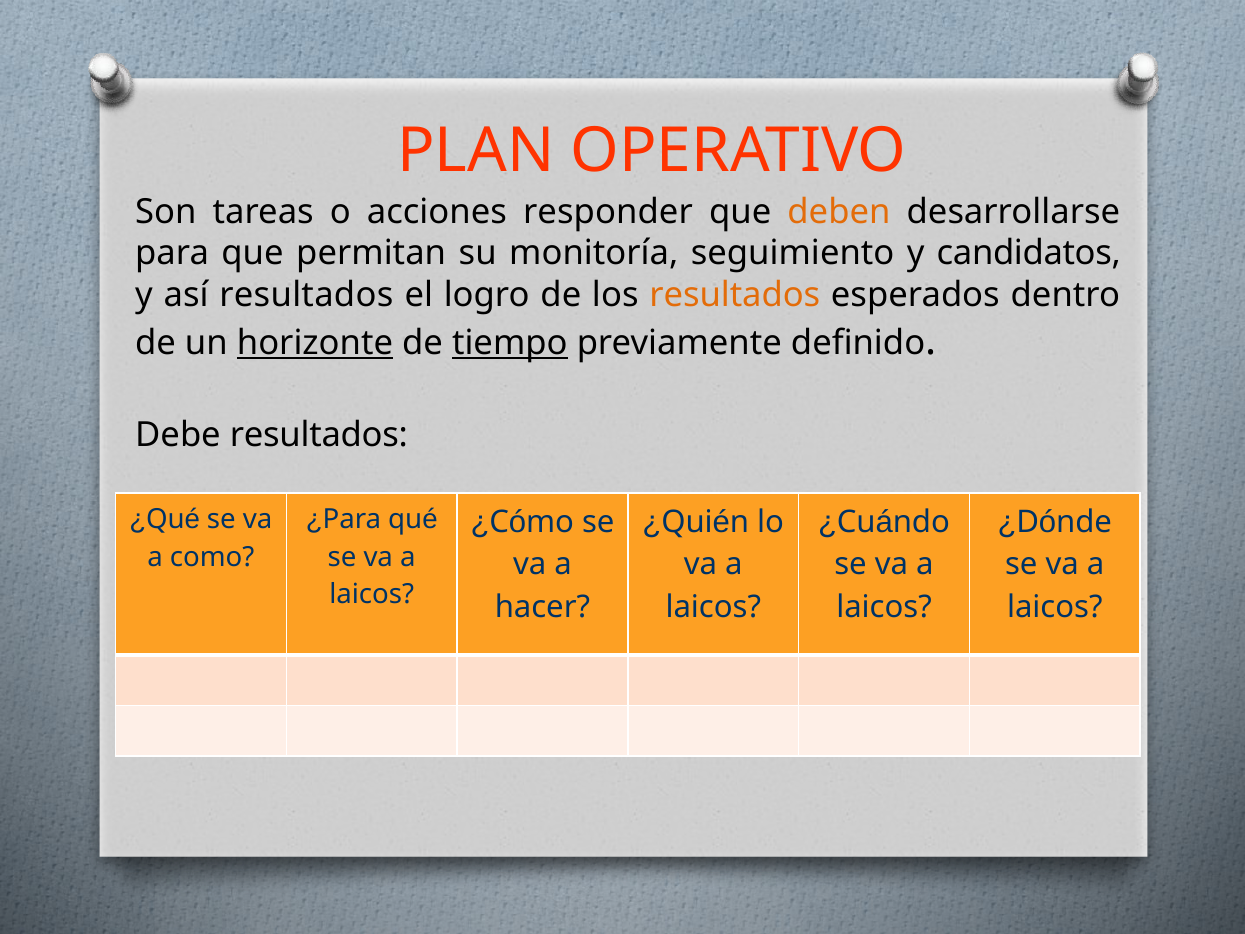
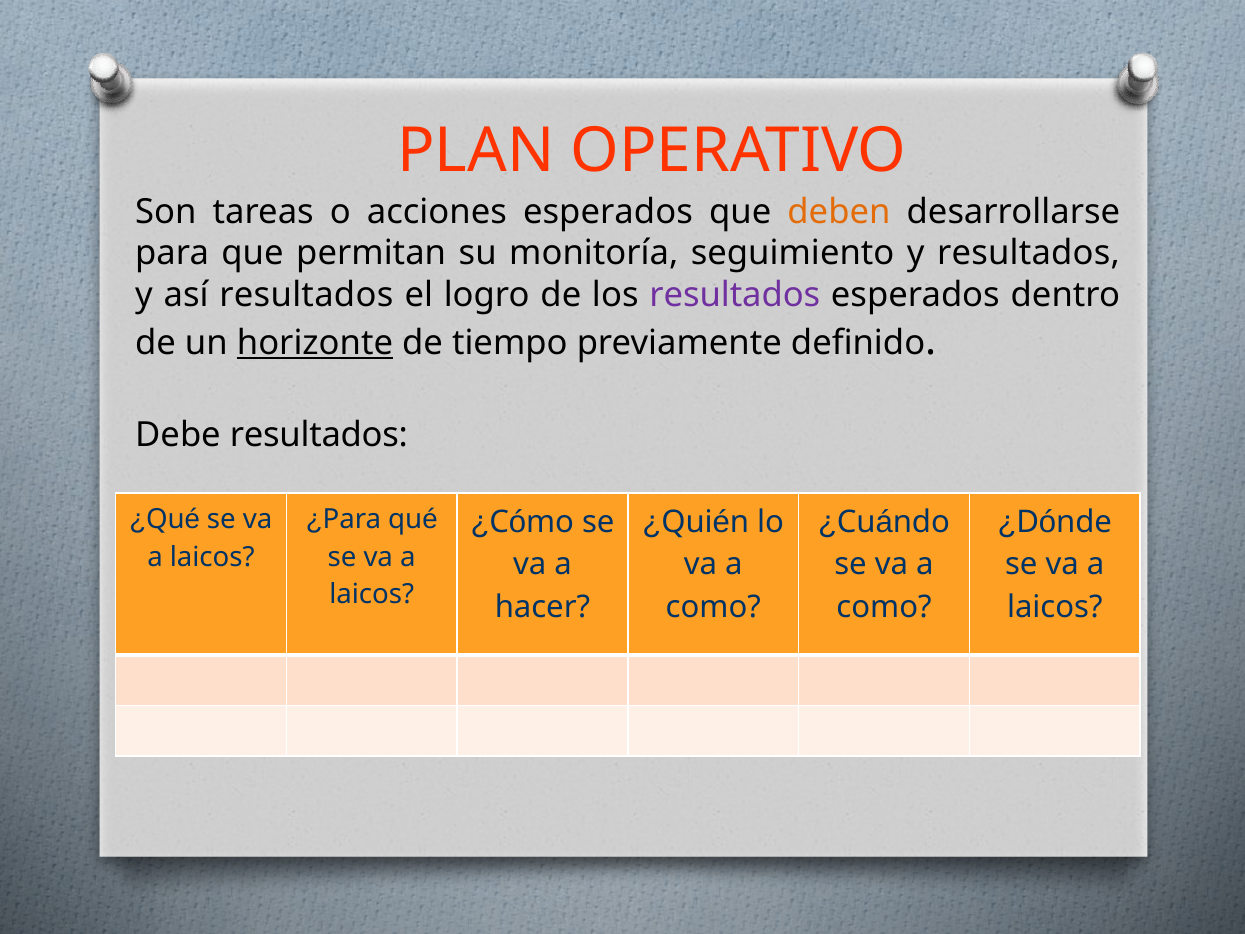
acciones responder: responder -> esperados
y candidatos: candidatos -> resultados
resultados at (735, 295) colour: orange -> purple
tiempo underline: present -> none
como at (212, 557): como -> laicos
laicos at (713, 607): laicos -> como
laicos at (884, 607): laicos -> como
